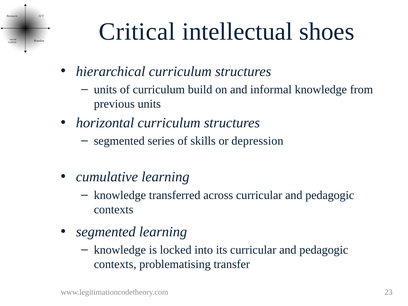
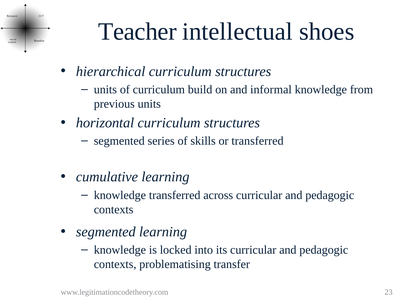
Critical: Critical -> Teacher
or depression: depression -> transferred
